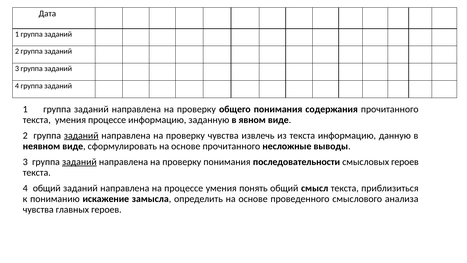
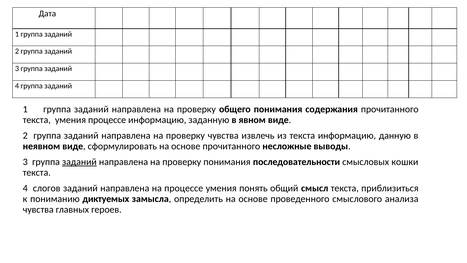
заданий at (81, 135) underline: present -> none
смысловых героев: героев -> кошки
4 общий: общий -> слогов
искажение: искажение -> диктуемых
